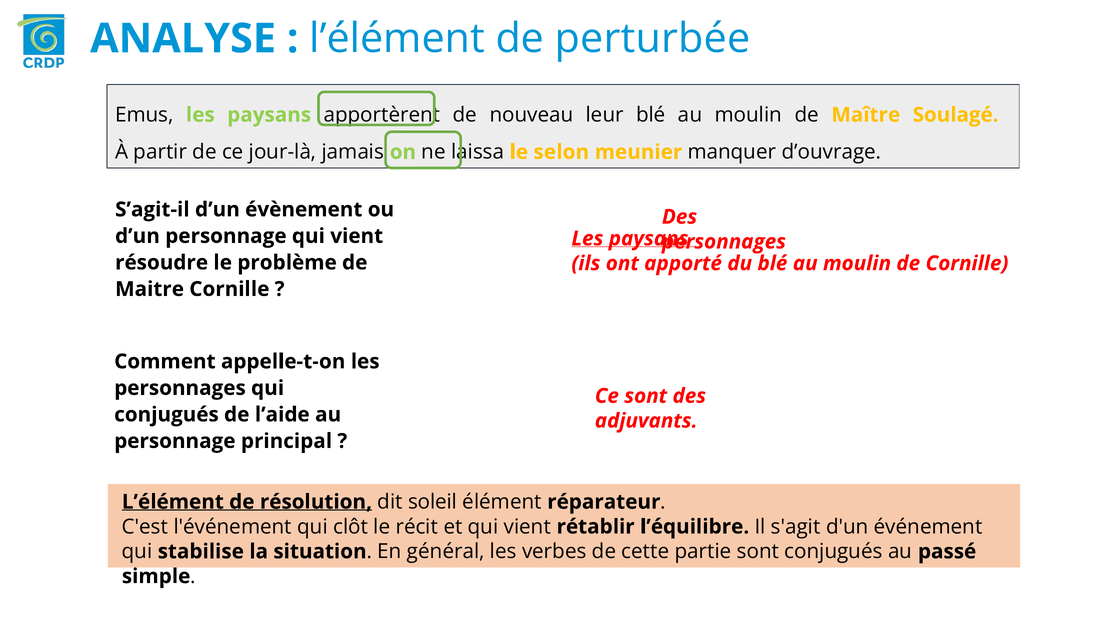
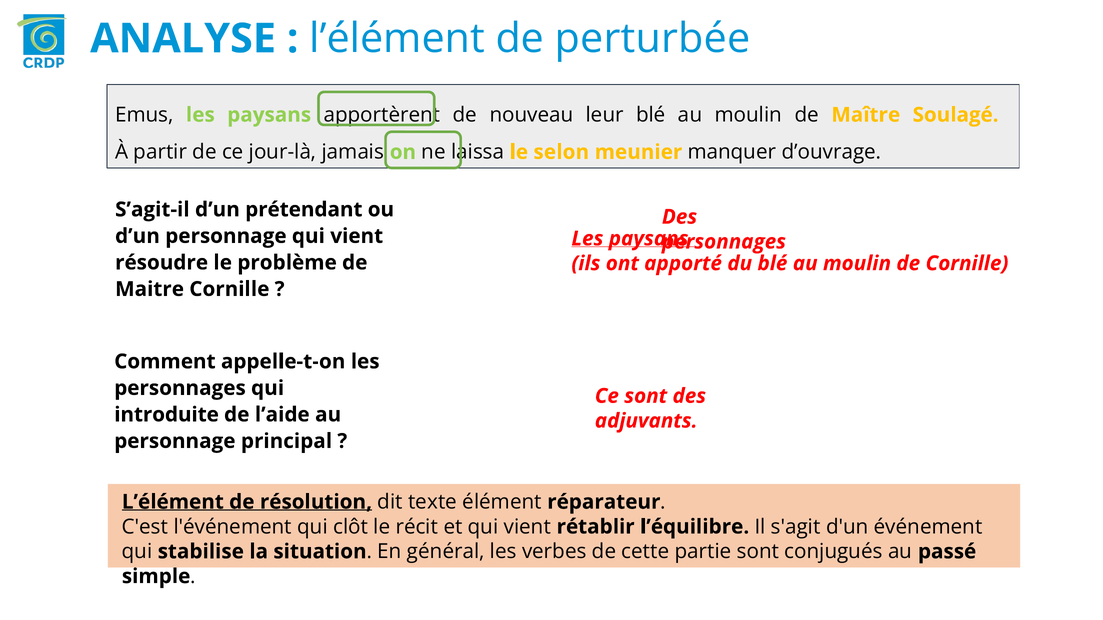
évènement: évènement -> prétendant
conjugués at (166, 415): conjugués -> introduite
soleil: soleil -> texte
